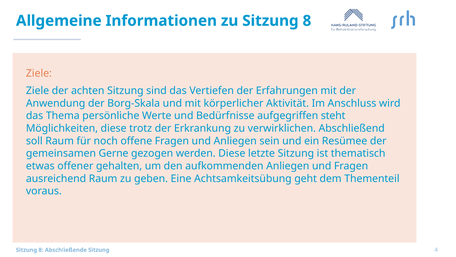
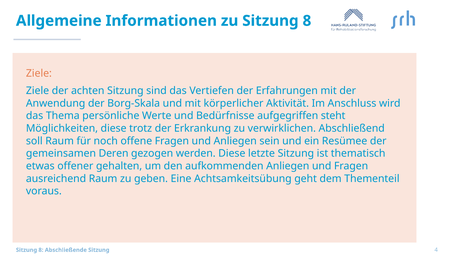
Gerne: Gerne -> Deren
